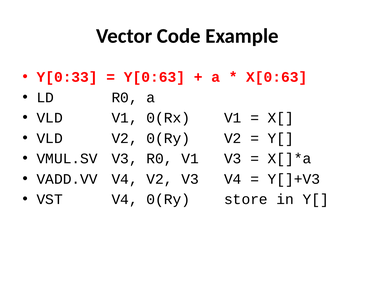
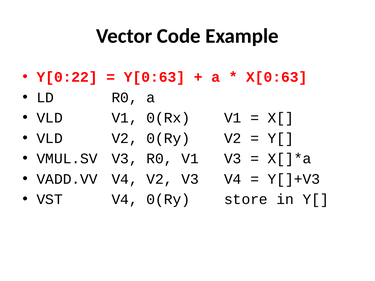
Y[0:33: Y[0:33 -> Y[0:22
